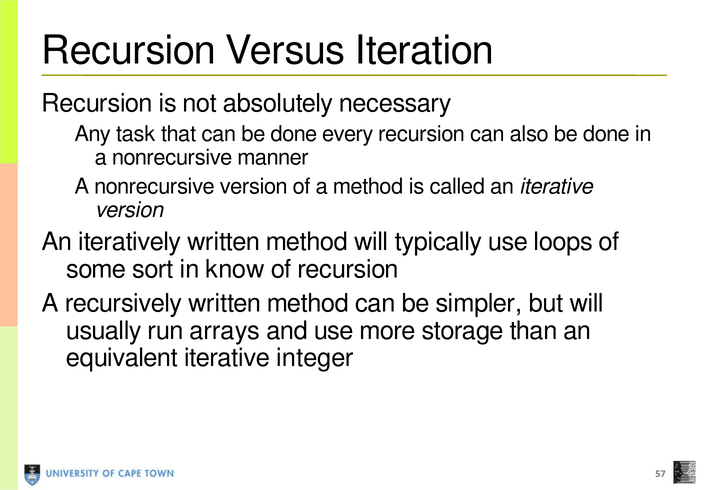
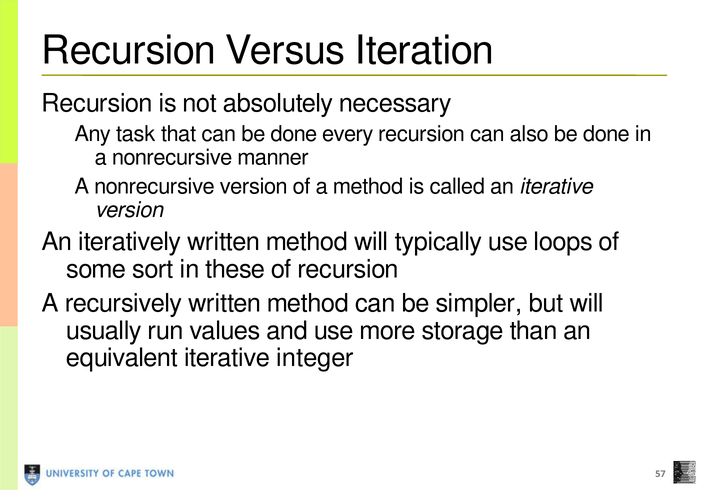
know: know -> these
arrays: arrays -> values
